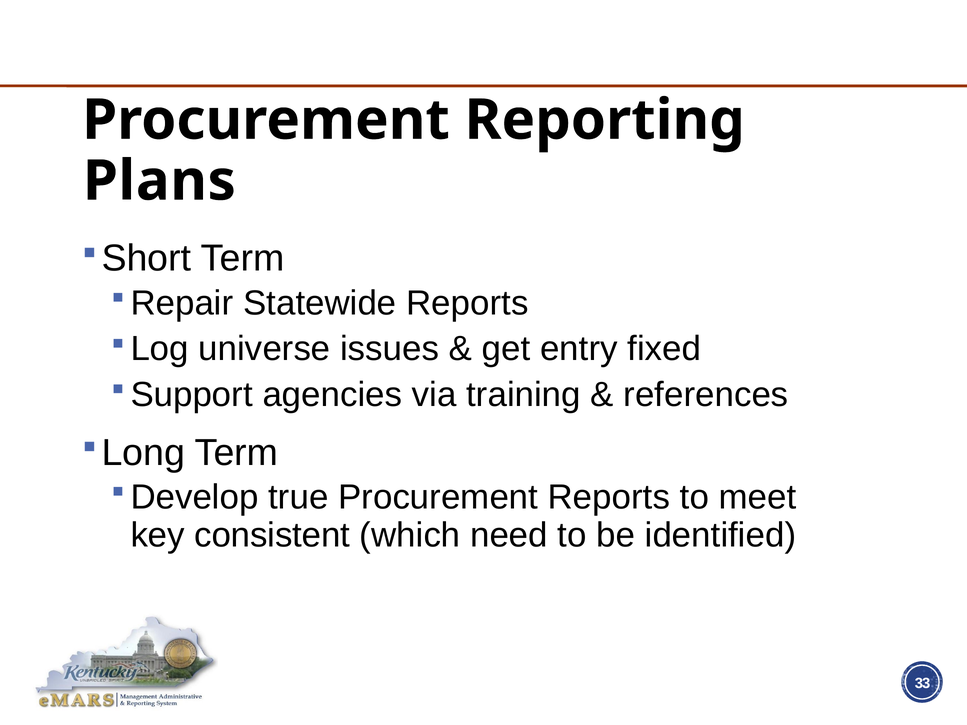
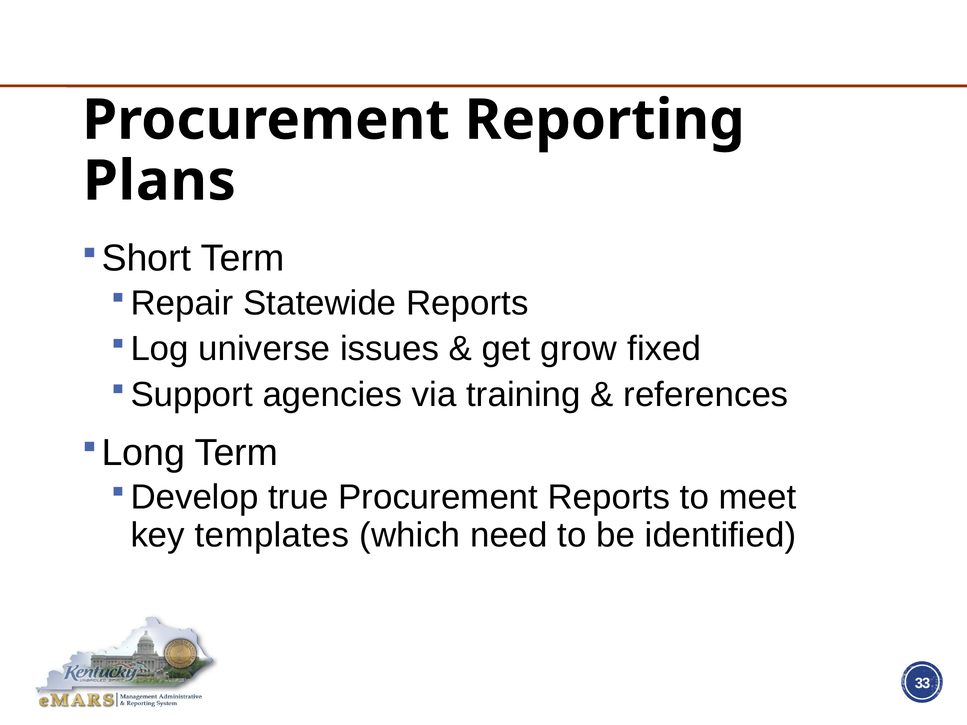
entry: entry -> grow
consistent: consistent -> templates
